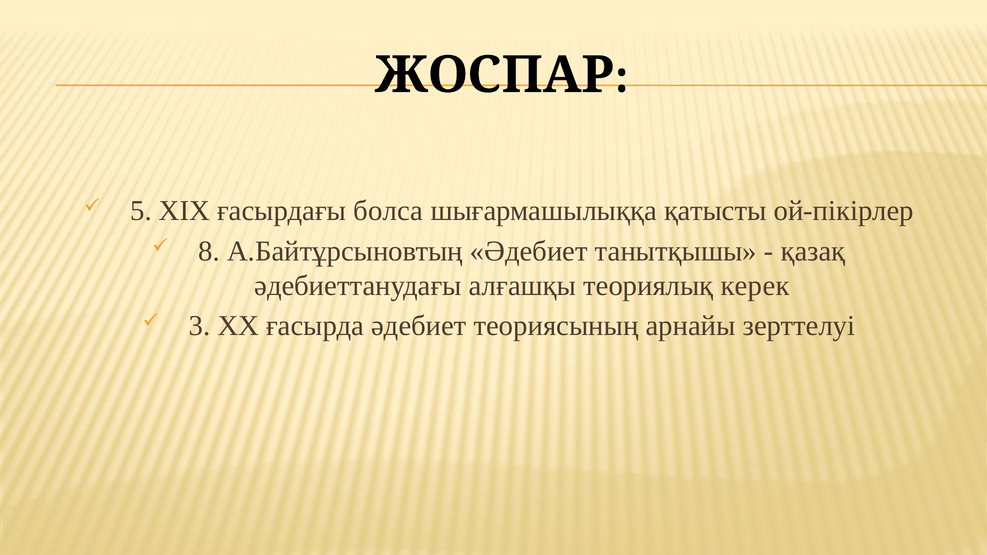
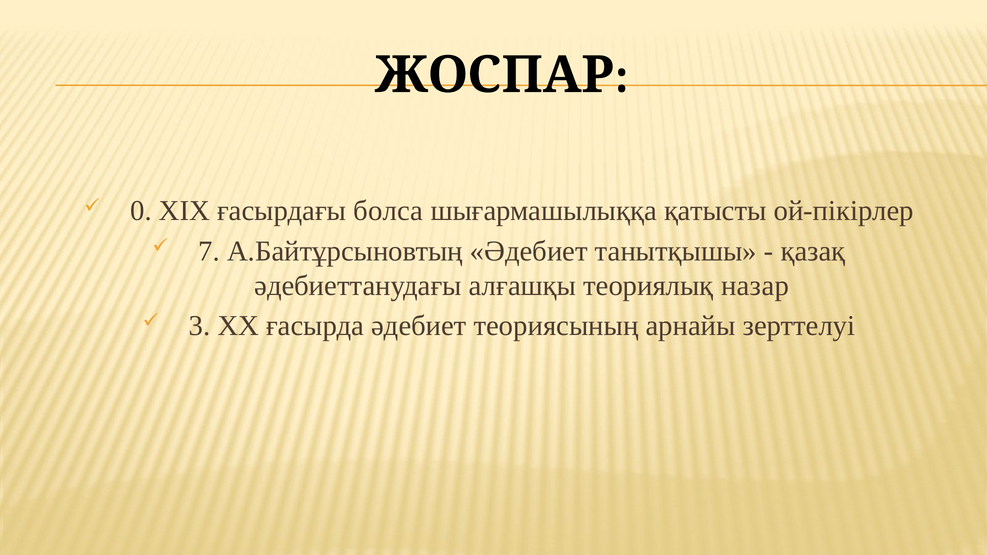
5: 5 -> 0
8: 8 -> 7
керек: керек -> назар
